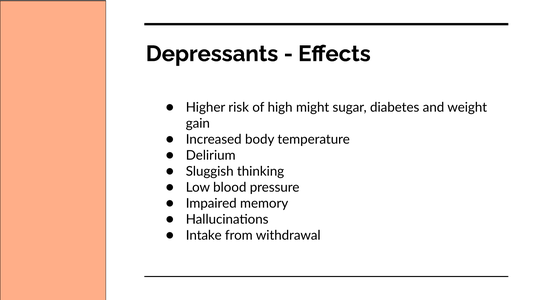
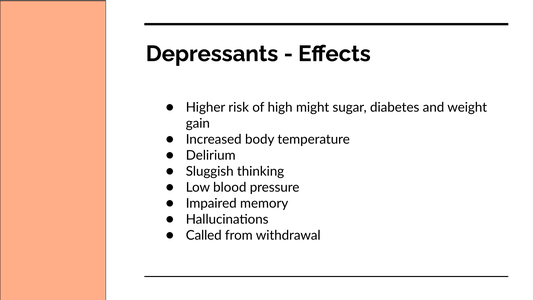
Intake: Intake -> Called
